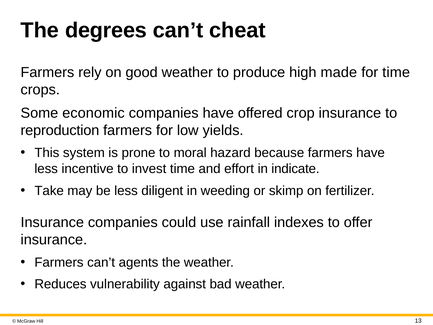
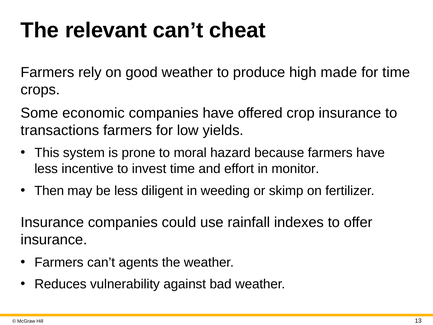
degrees: degrees -> relevant
reproduction: reproduction -> transactions
indicate: indicate -> monitor
Take: Take -> Then
